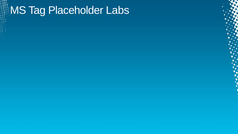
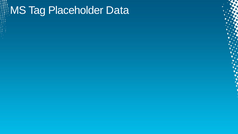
Labs: Labs -> Data
